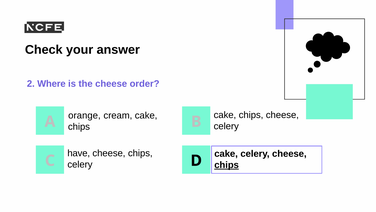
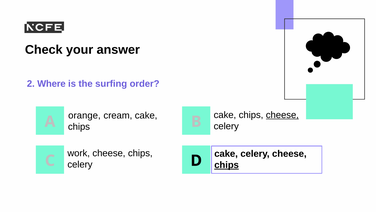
the cheese: cheese -> surfing
cheese at (282, 115) underline: none -> present
have: have -> work
